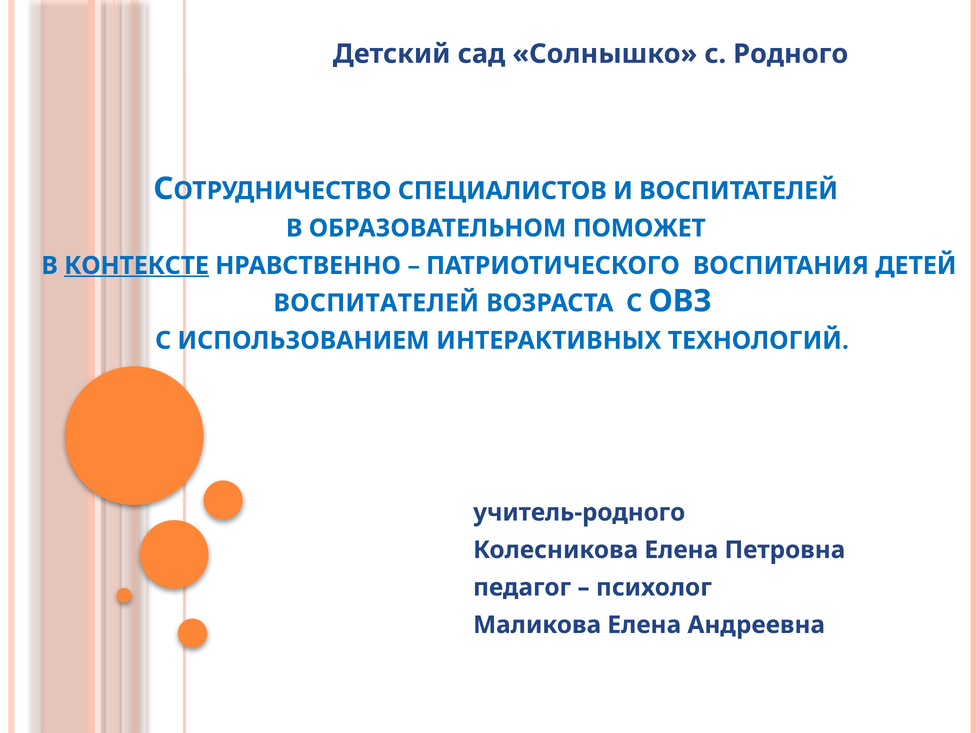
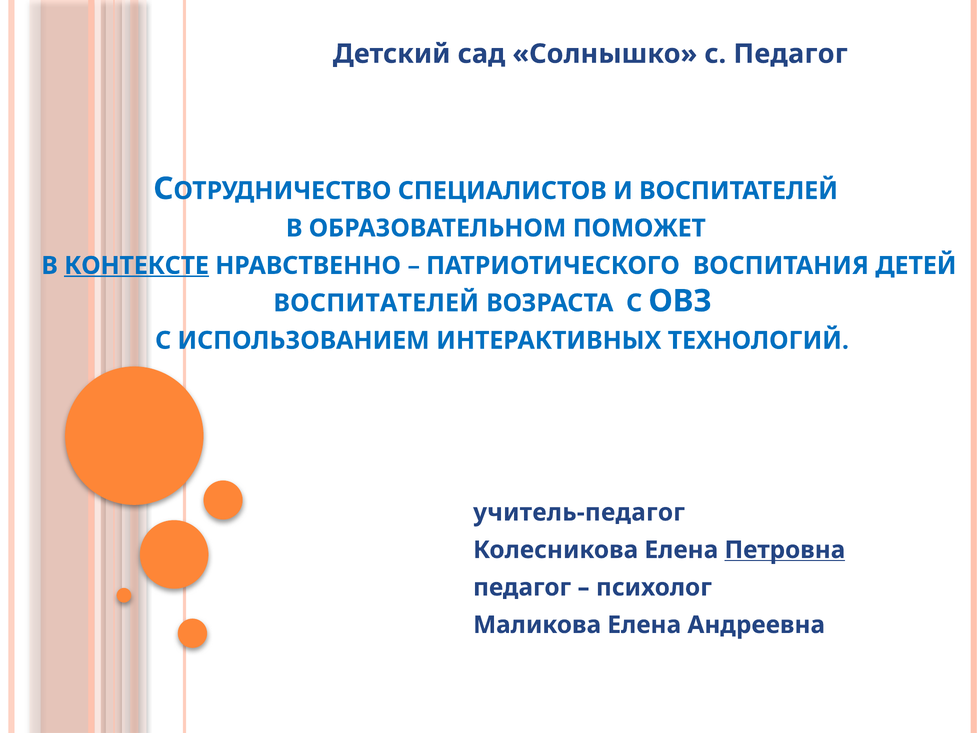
с Родного: Родного -> Педагог
учитель-родного: учитель-родного -> учитель-педагог
Петровна underline: none -> present
